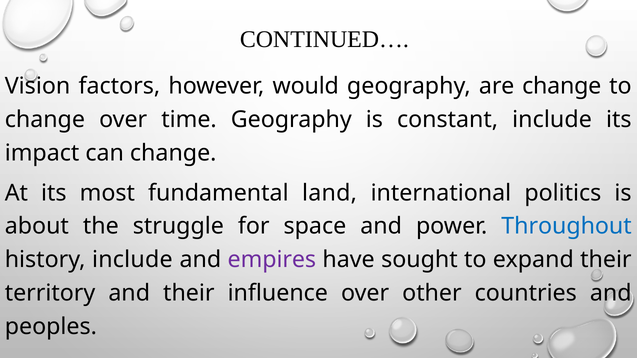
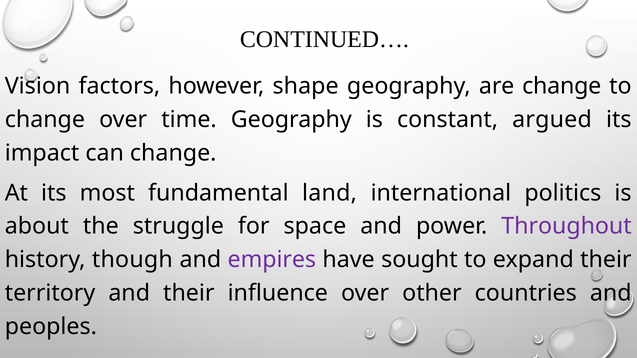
would: would -> shape
constant include: include -> argued
Throughout colour: blue -> purple
history include: include -> though
